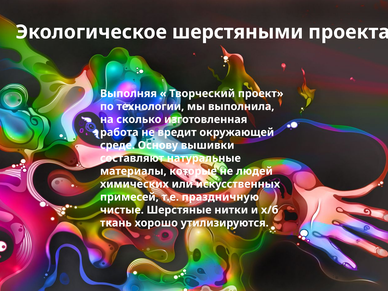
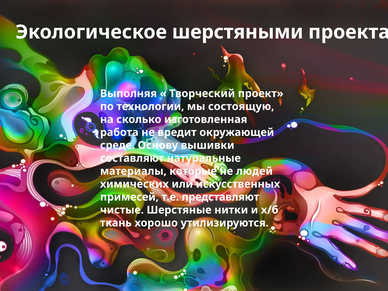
выполнила: выполнила -> состоящую
праздничную: праздничную -> представляют
